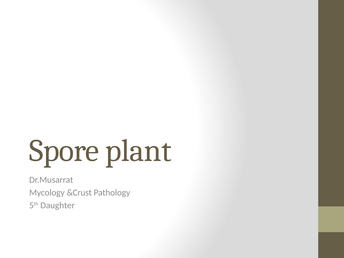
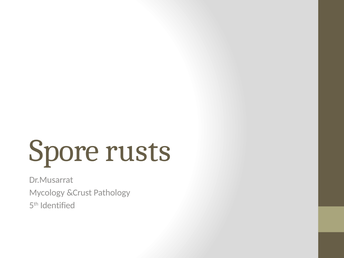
plant: plant -> rusts
Daughter: Daughter -> Identified
